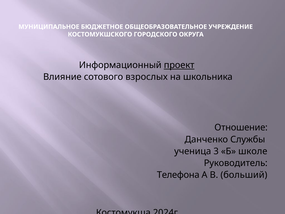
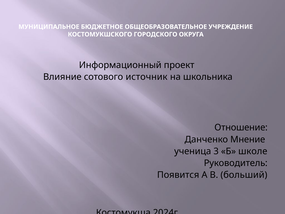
проект underline: present -> none
взрослых: взрослых -> источник
Службы: Службы -> Мнение
Телефона: Телефона -> Появится
